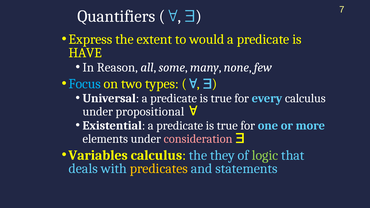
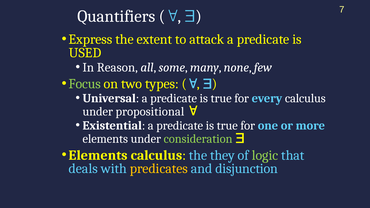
would: would -> attack
HAVE: HAVE -> USED
Focus colour: light blue -> light green
consideration colour: pink -> light green
Variables at (98, 155): Variables -> Elements
statements: statements -> disjunction
